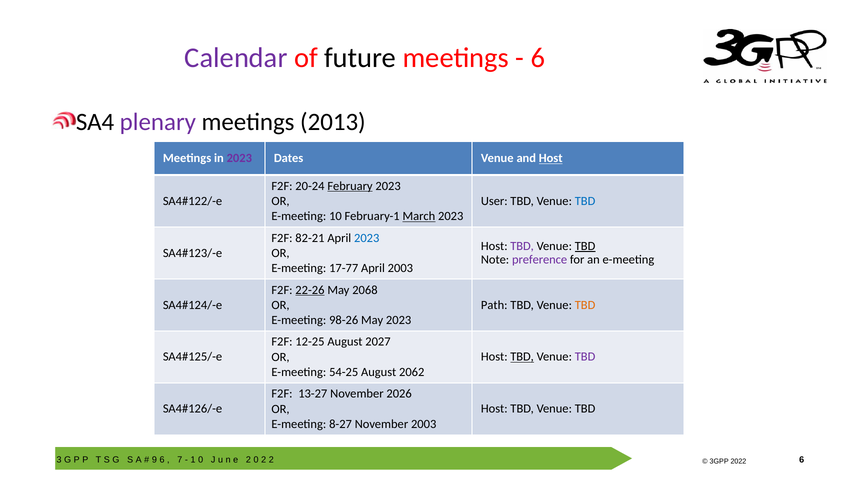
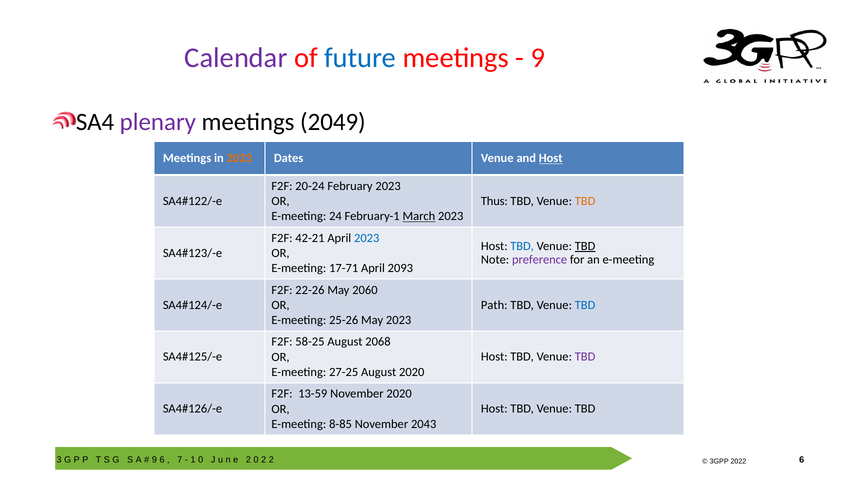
future colour: black -> blue
6 at (538, 58): 6 -> 9
2013: 2013 -> 2049
2023 at (239, 158) colour: purple -> orange
February underline: present -> none
User: User -> Thus
TBD at (585, 201) colour: blue -> orange
10: 10 -> 24
82-21: 82-21 -> 42-21
TBD at (522, 246) colour: purple -> blue
17-77: 17-77 -> 17-71
April 2003: 2003 -> 2093
22-26 underline: present -> none
2068: 2068 -> 2060
TBD at (585, 305) colour: orange -> blue
98-26: 98-26 -> 25-26
12-25: 12-25 -> 58-25
2027: 2027 -> 2068
TBD at (522, 357) underline: present -> none
54-25: 54-25 -> 27-25
August 2062: 2062 -> 2020
13-27: 13-27 -> 13-59
November 2026: 2026 -> 2020
8-27: 8-27 -> 8-85
November 2003: 2003 -> 2043
